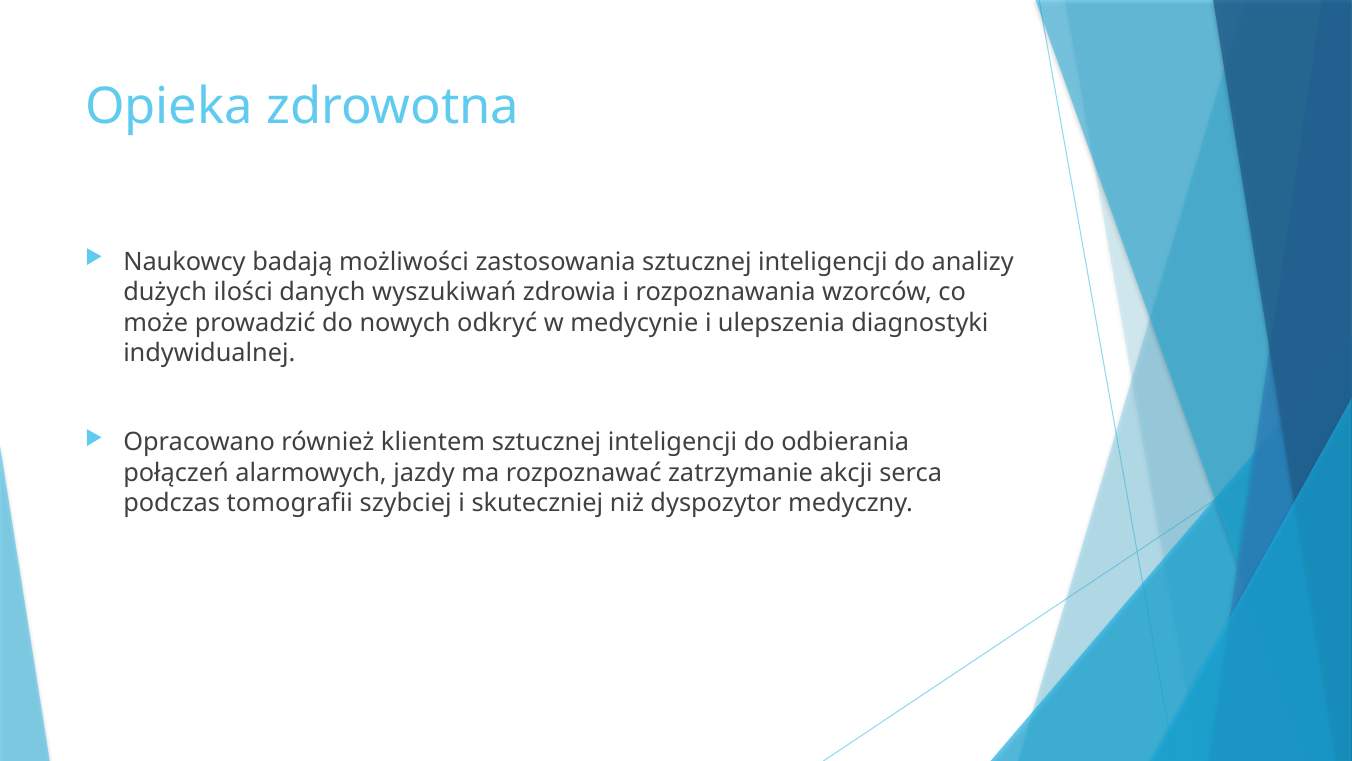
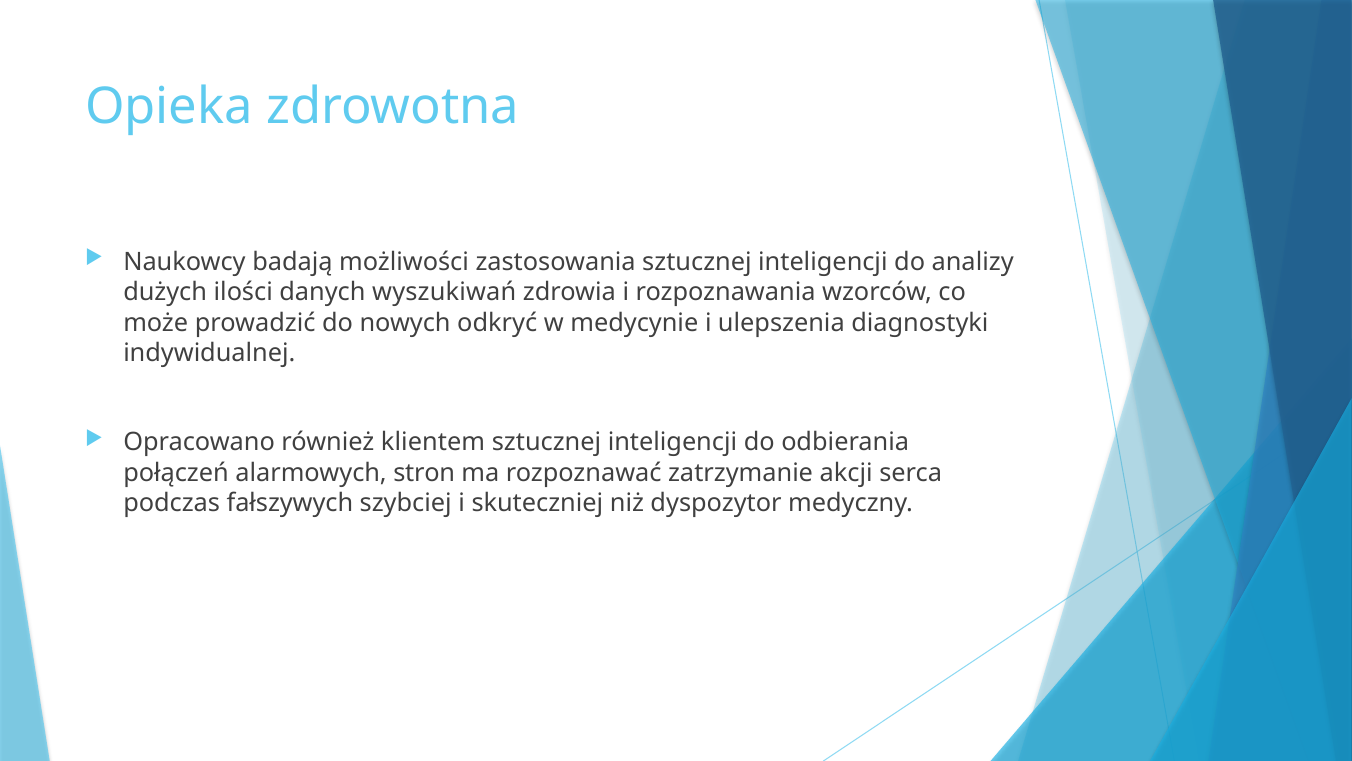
jazdy: jazdy -> stron
tomografii: tomografii -> fałszywych
